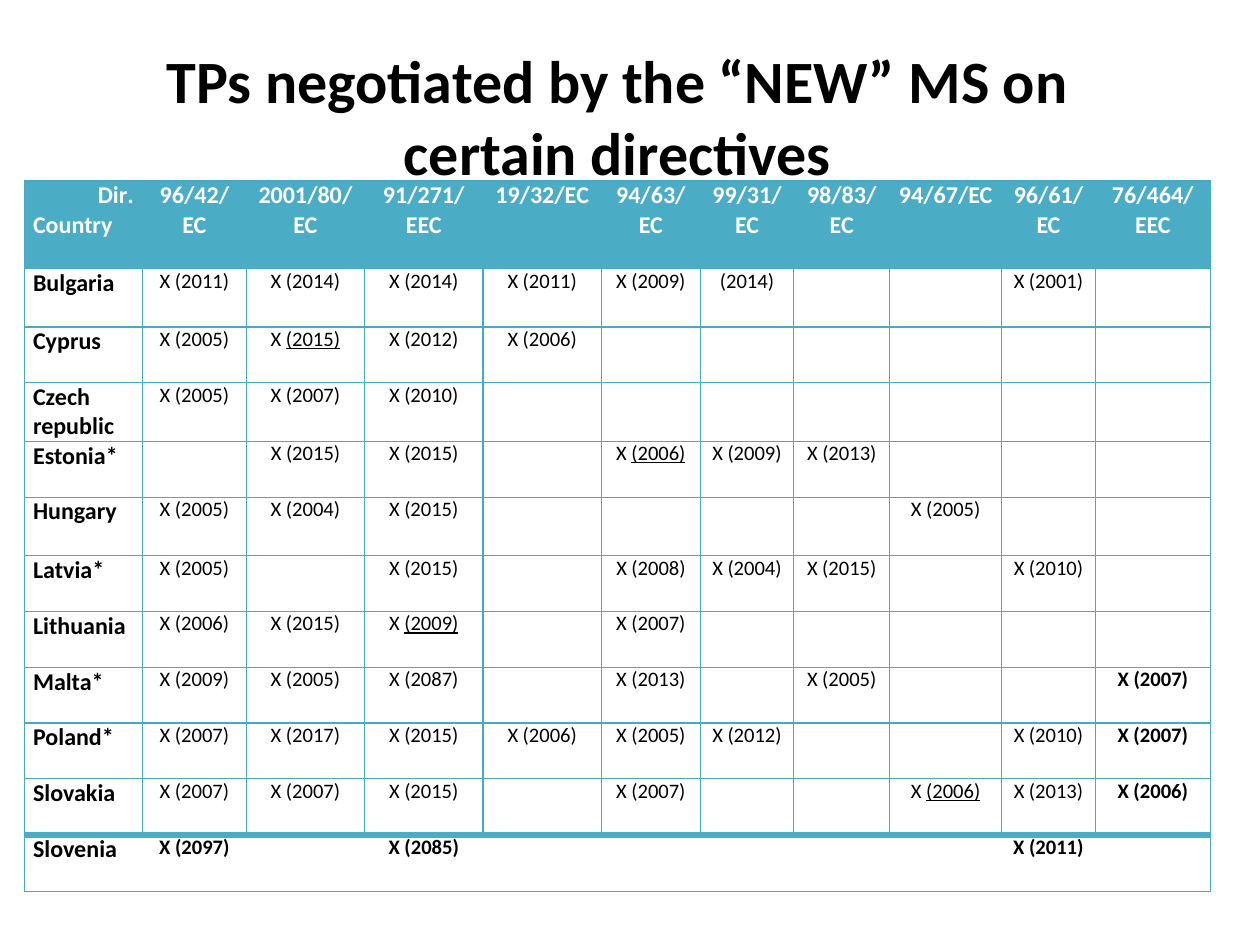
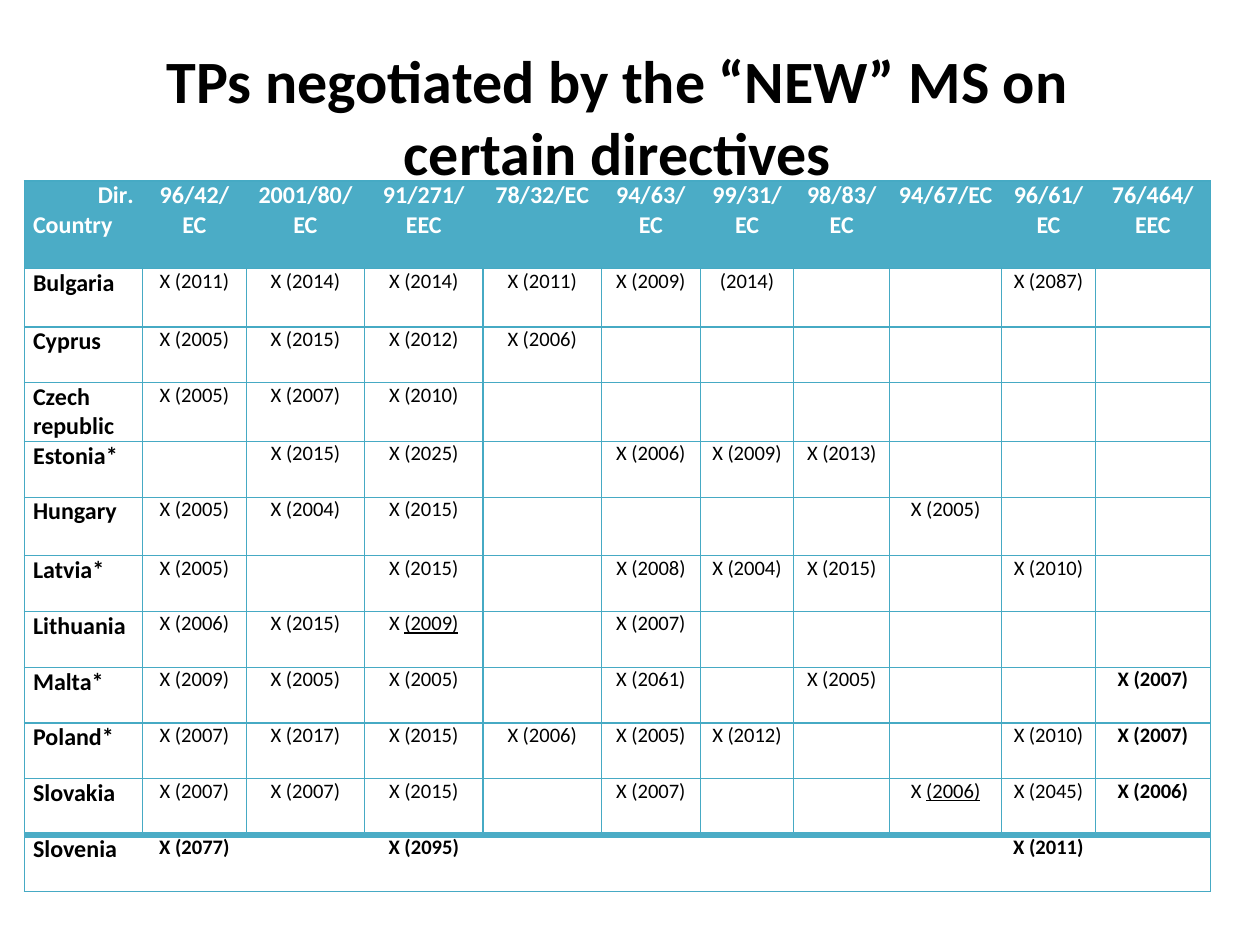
19/32/EC: 19/32/EC -> 78/32/EC
2001: 2001 -> 2087
2015 at (313, 340) underline: present -> none
2015 Х 2015: 2015 -> 2025
2006 at (658, 454) underline: present -> none
2005 Х 2087: 2087 -> 2005
2013 at (658, 680): 2013 -> 2061
2013 at (1056, 792): 2013 -> 2045
2097: 2097 -> 2077
2085: 2085 -> 2095
